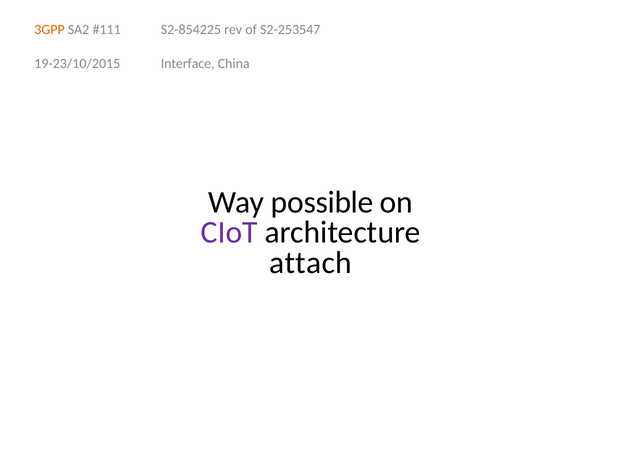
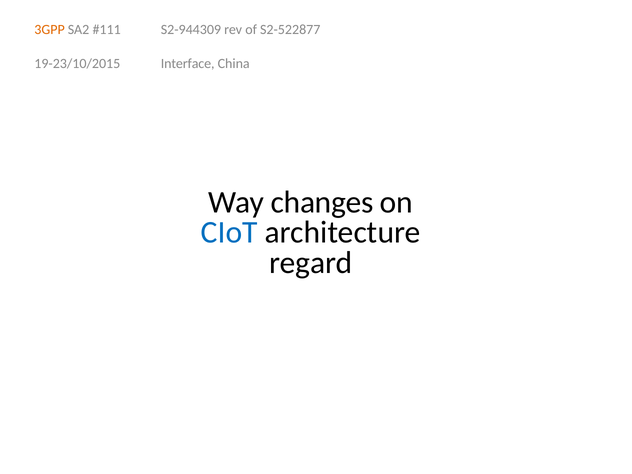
S2-854225: S2-854225 -> S2-944309
S2-253547: S2-253547 -> S2-522877
possible: possible -> changes
CIoT colour: purple -> blue
attach: attach -> regard
